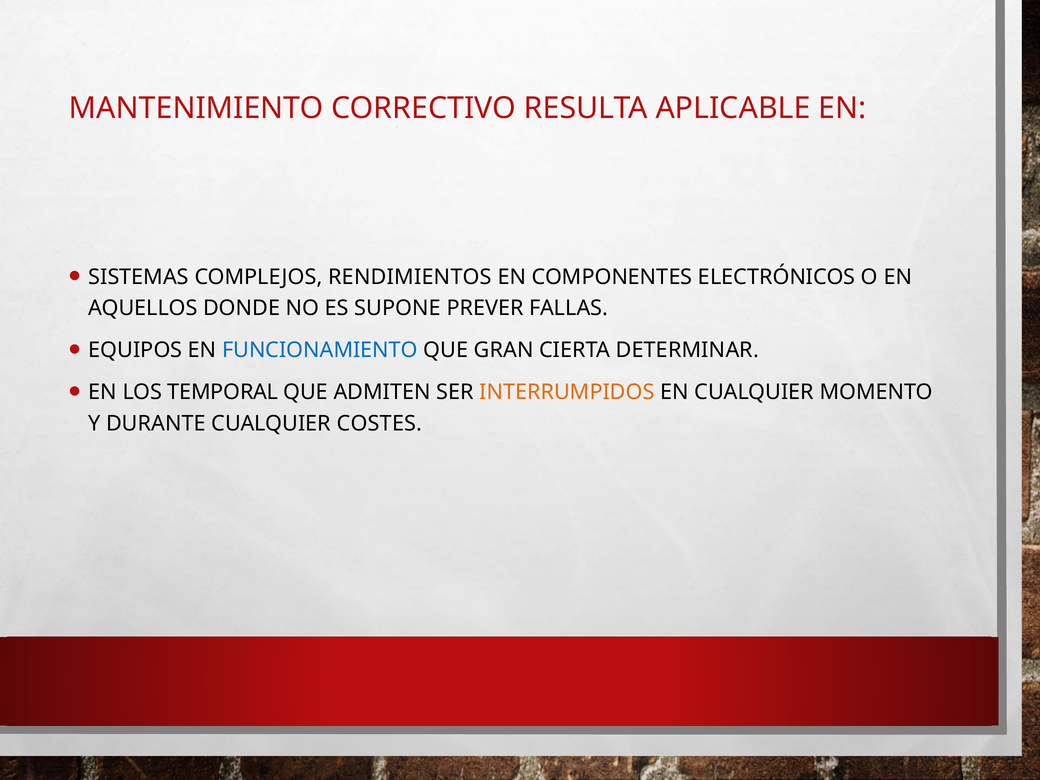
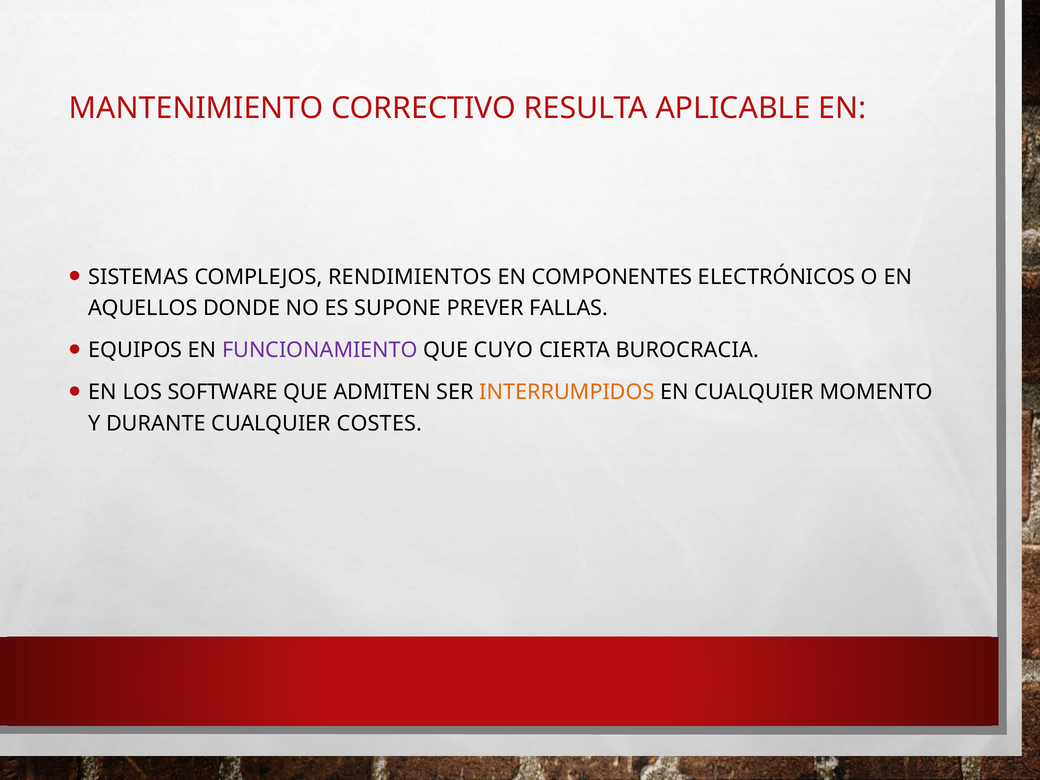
FUNCIONAMIENTO colour: blue -> purple
GRAN: GRAN -> CUYO
DETERMINAR: DETERMINAR -> BUROCRACIA
TEMPORAL: TEMPORAL -> SOFTWARE
